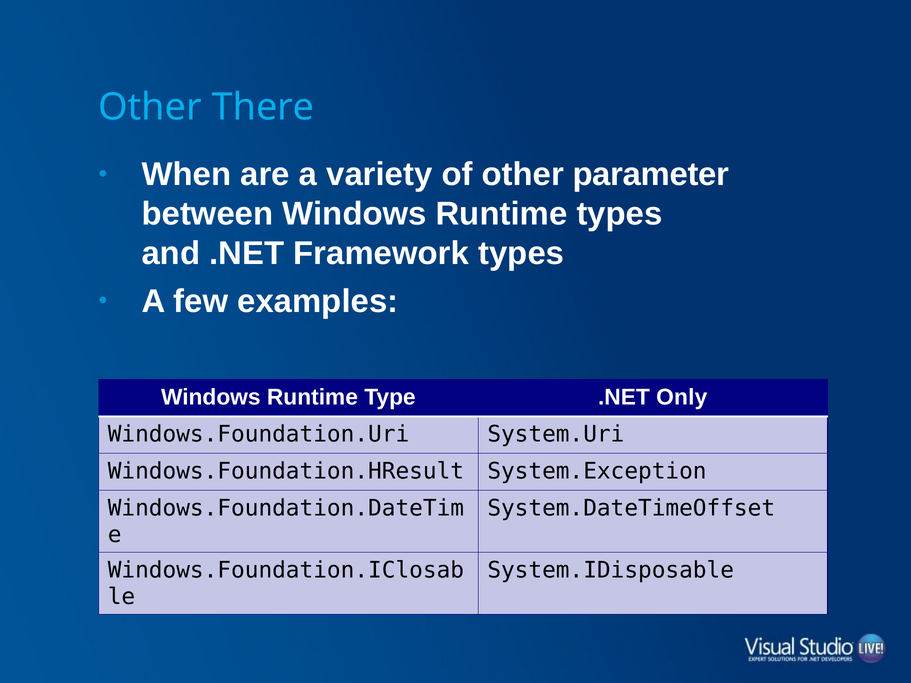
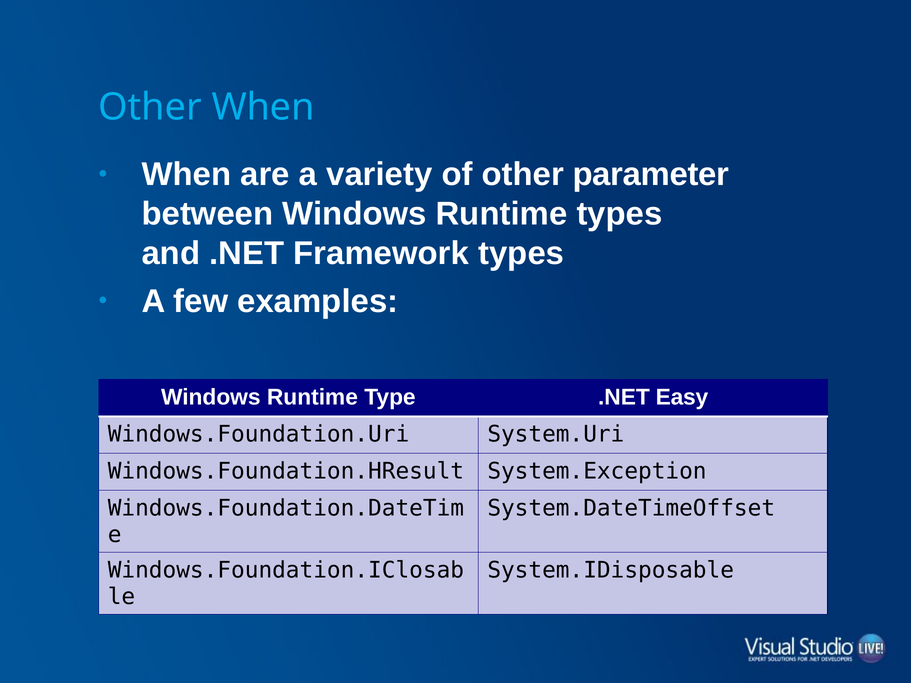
Other There: There -> When
Only: Only -> Easy
